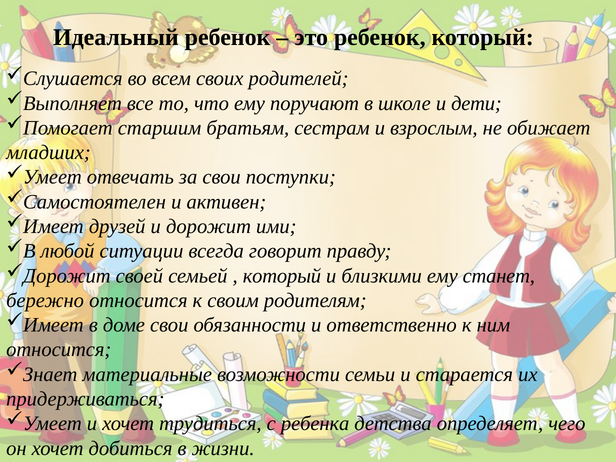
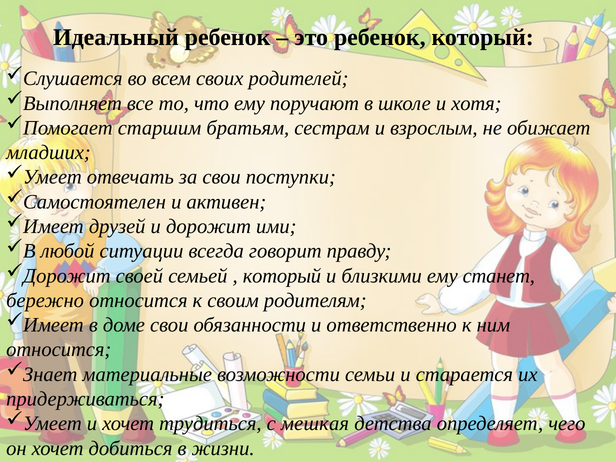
дети: дети -> хотя
ребенка: ребенка -> мешкая
